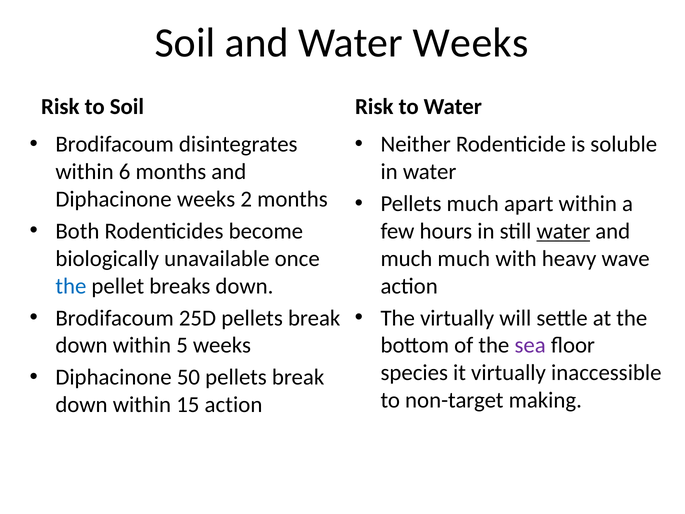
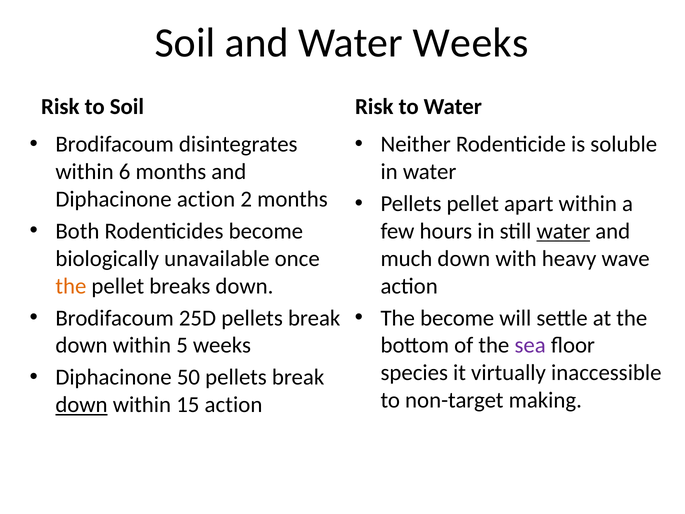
Diphacinone weeks: weeks -> action
Pellets much: much -> pellet
much much: much -> down
the at (71, 286) colour: blue -> orange
The virtually: virtually -> become
down at (81, 405) underline: none -> present
